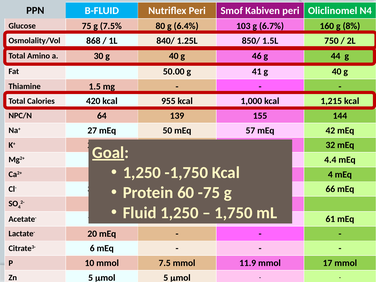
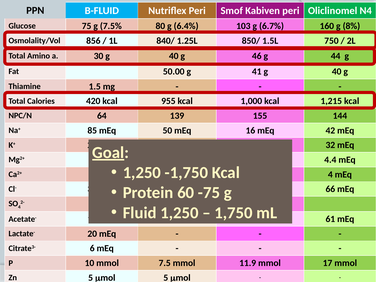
868: 868 -> 856
27: 27 -> 85
mEq 57: 57 -> 16
